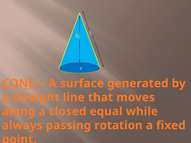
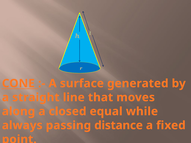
rotation: rotation -> distance
